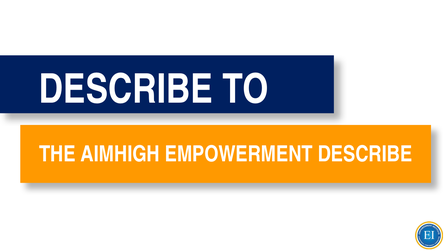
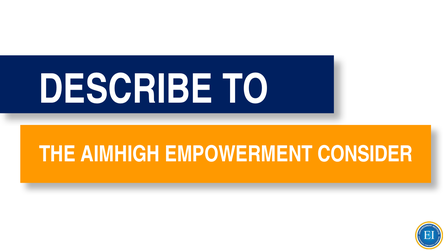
EMPOWERMENT DESCRIBE: DESCRIBE -> CONSIDER
